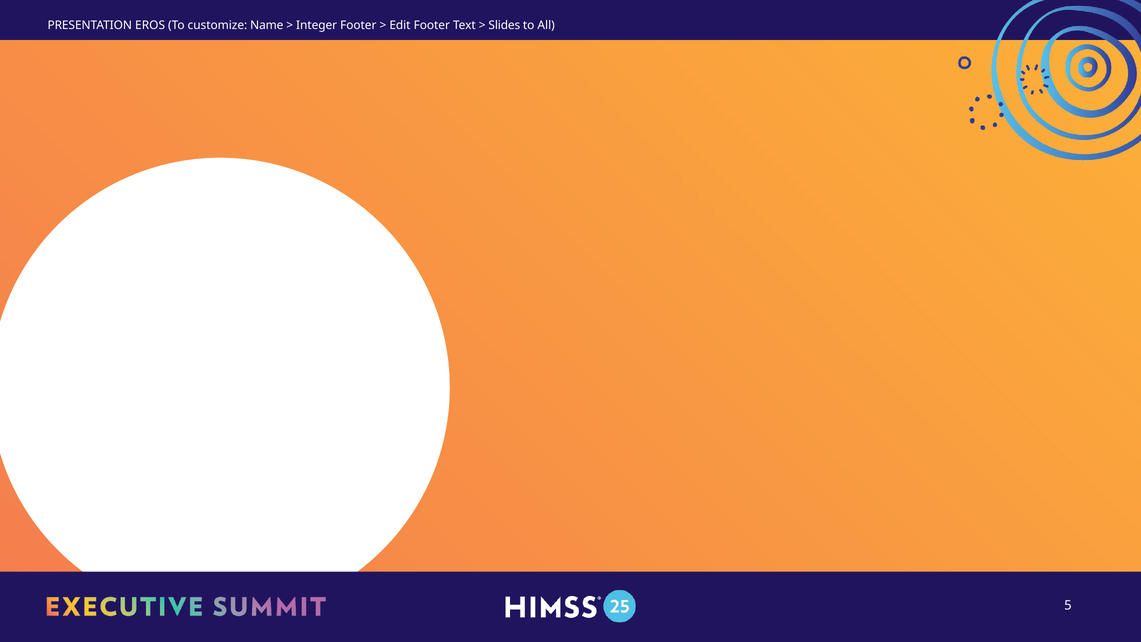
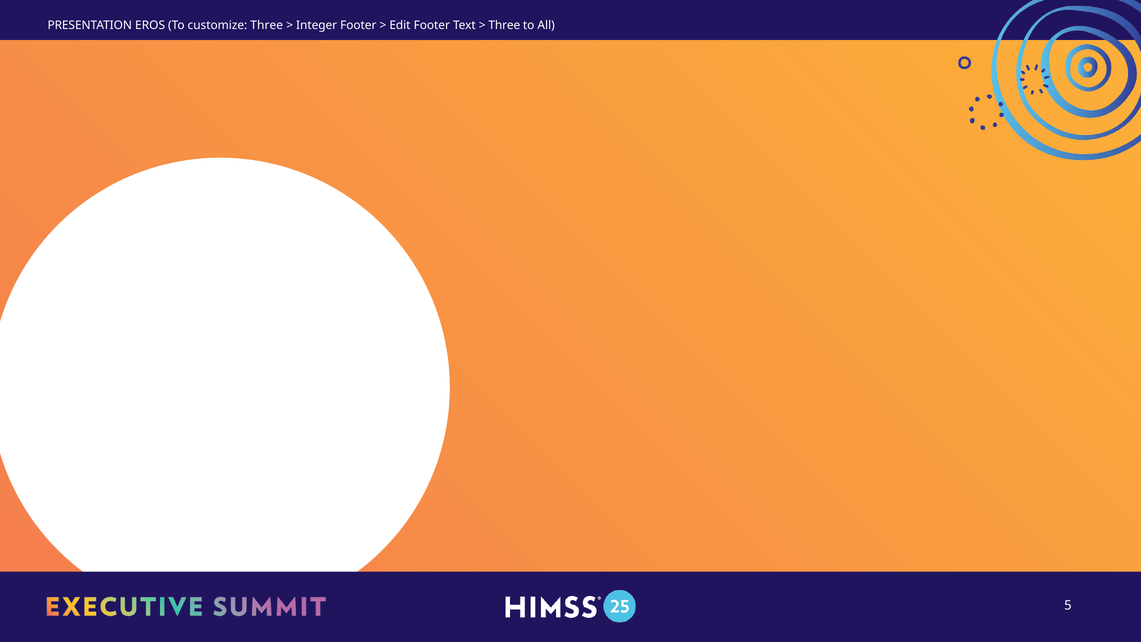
customize Name: Name -> Three
Slides at (504, 25): Slides -> Three
